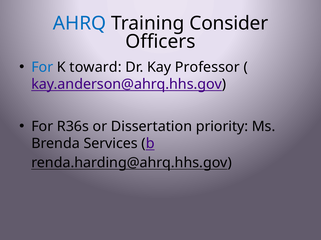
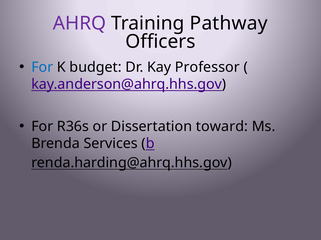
AHRQ colour: blue -> purple
Consider: Consider -> Pathway
toward: toward -> budget
priority: priority -> toward
